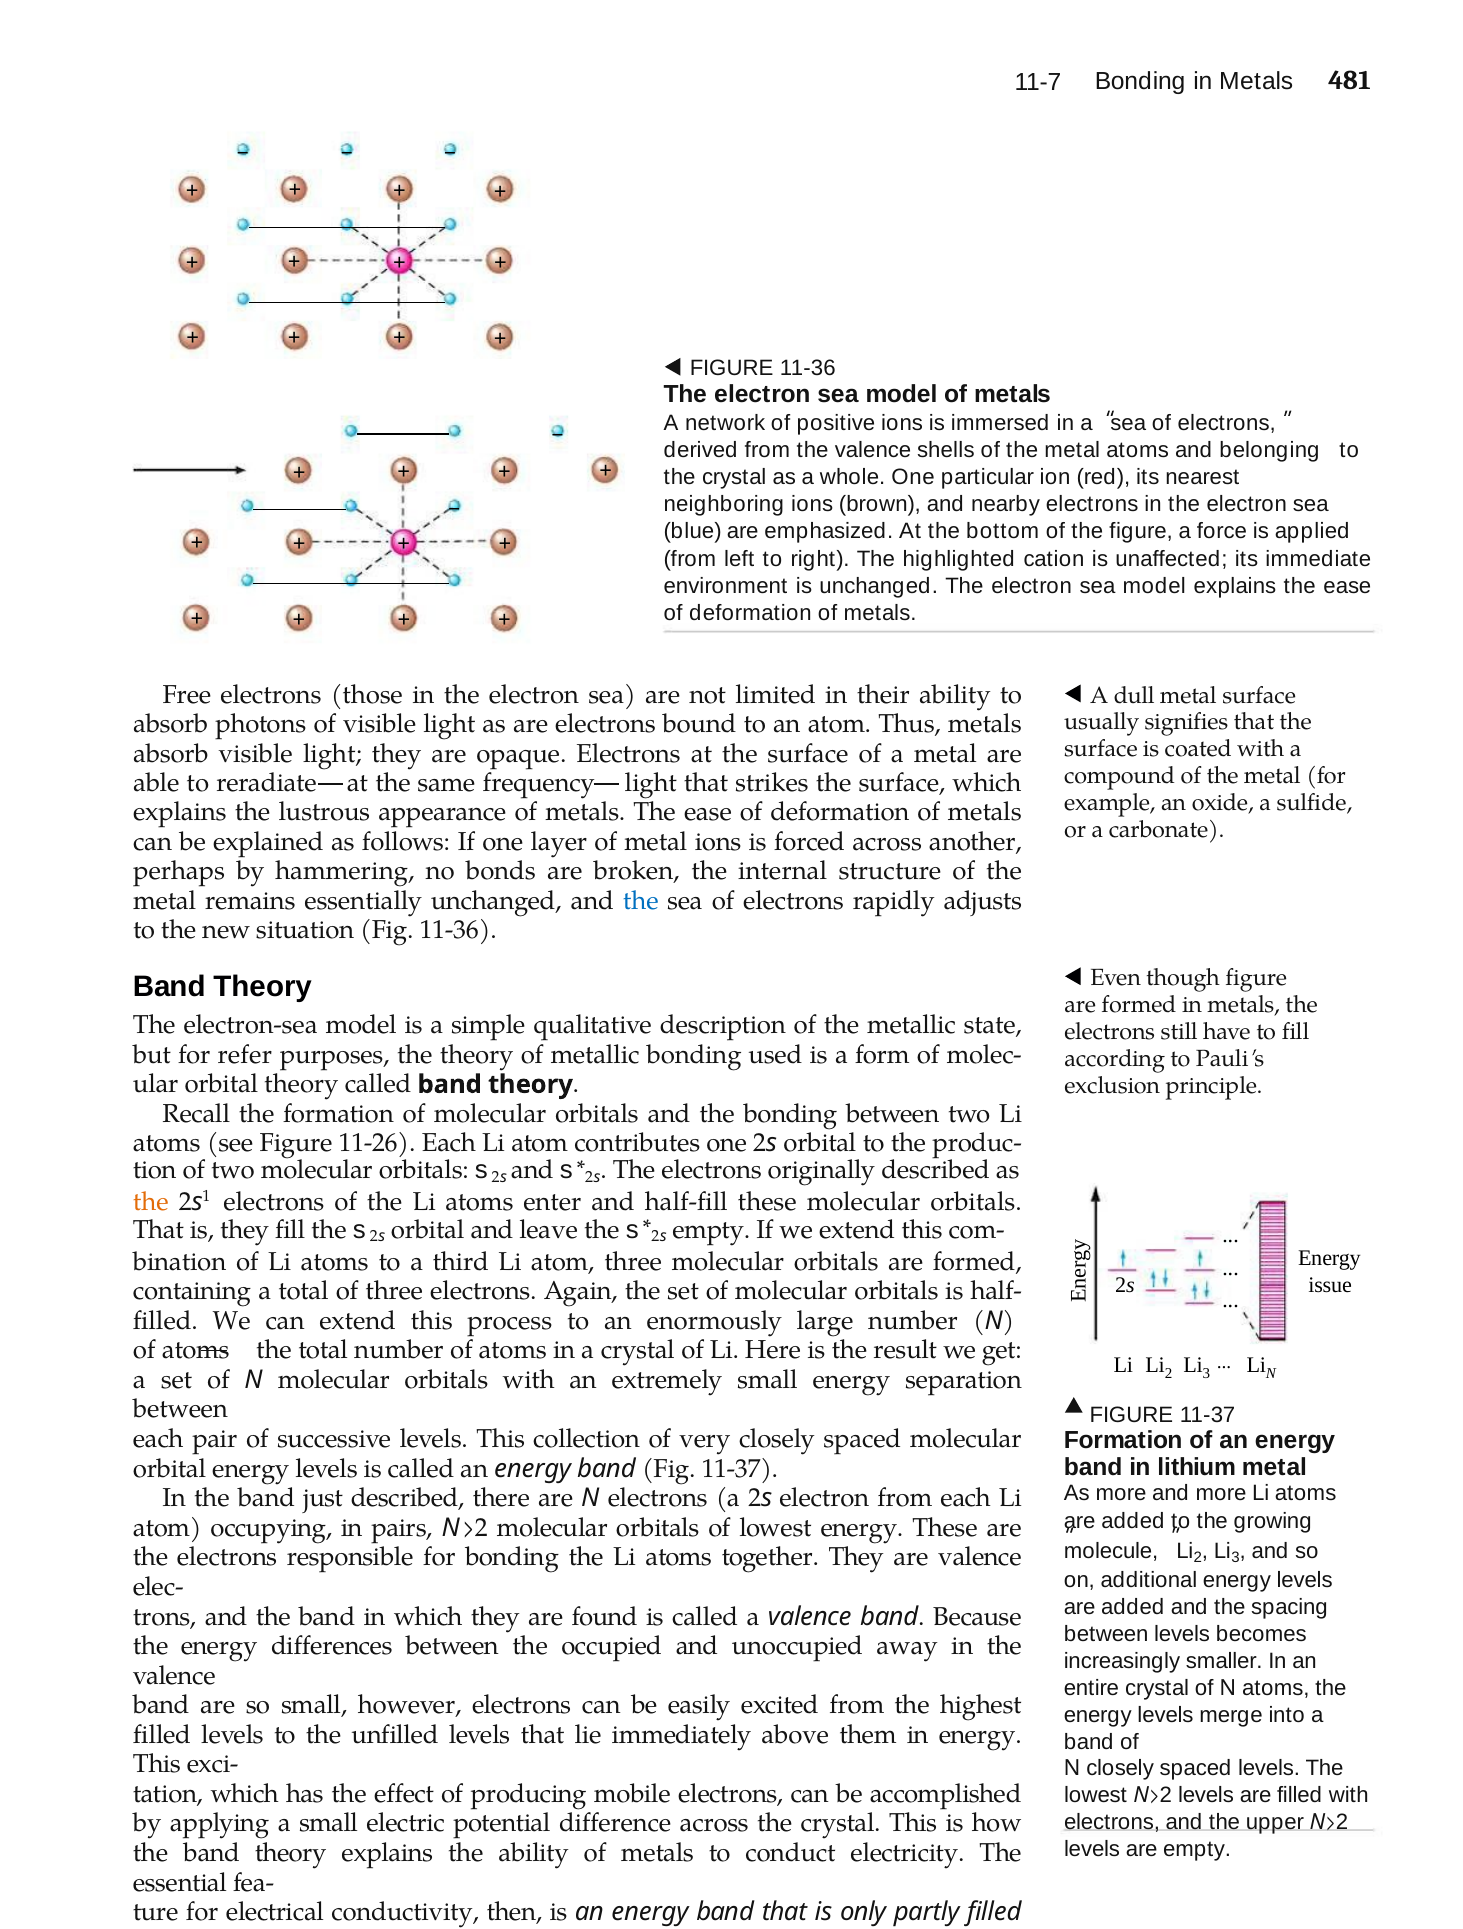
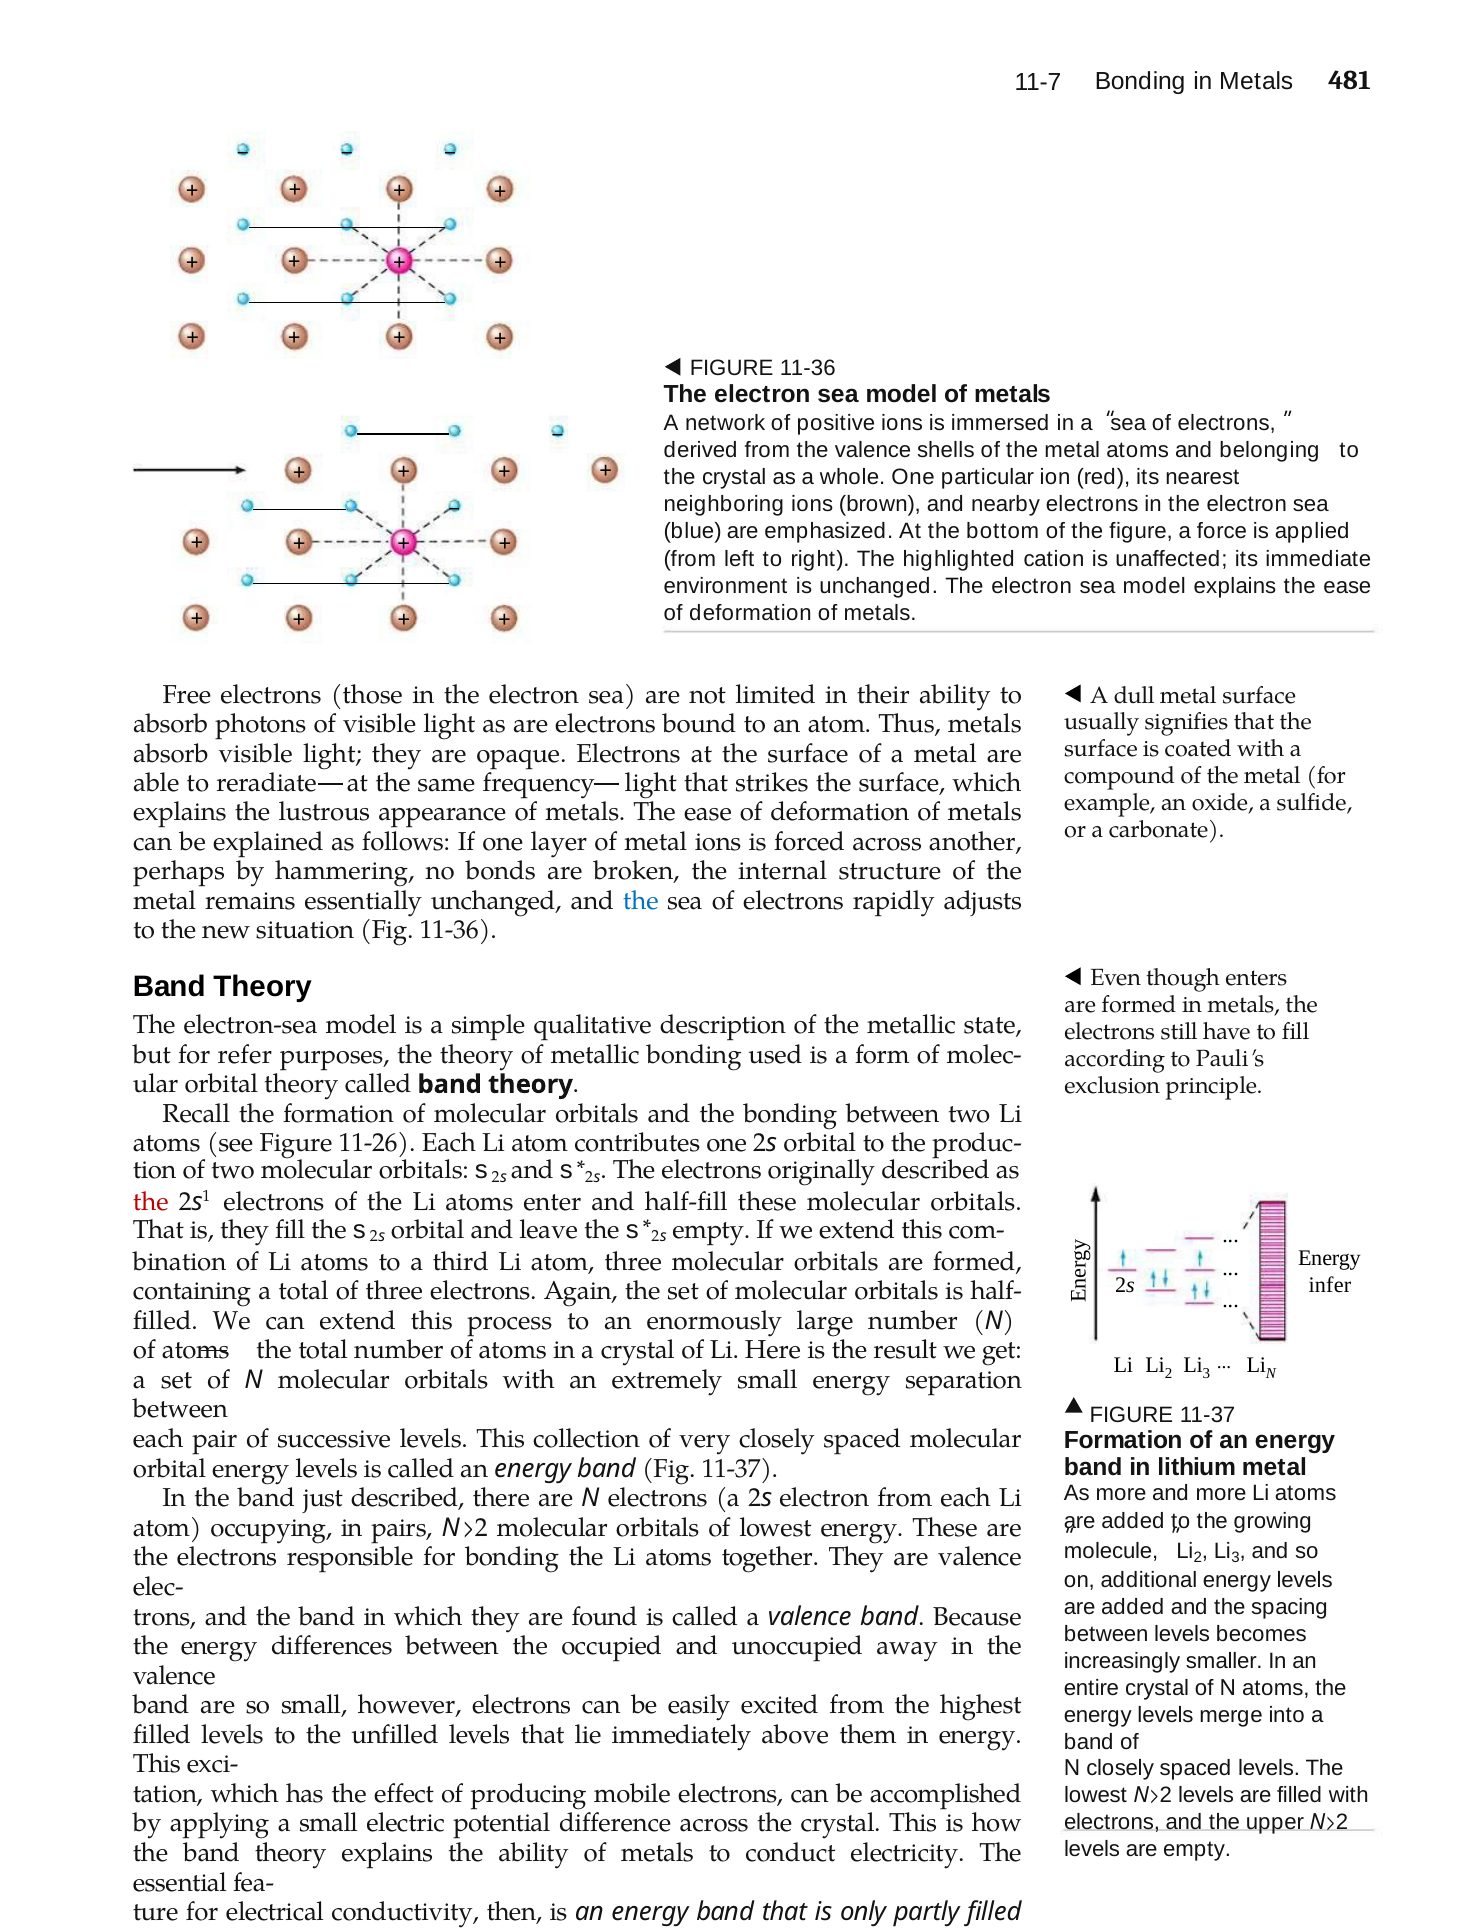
though figure: figure -> enters
the at (151, 1202) colour: orange -> red
issue: issue -> infer
